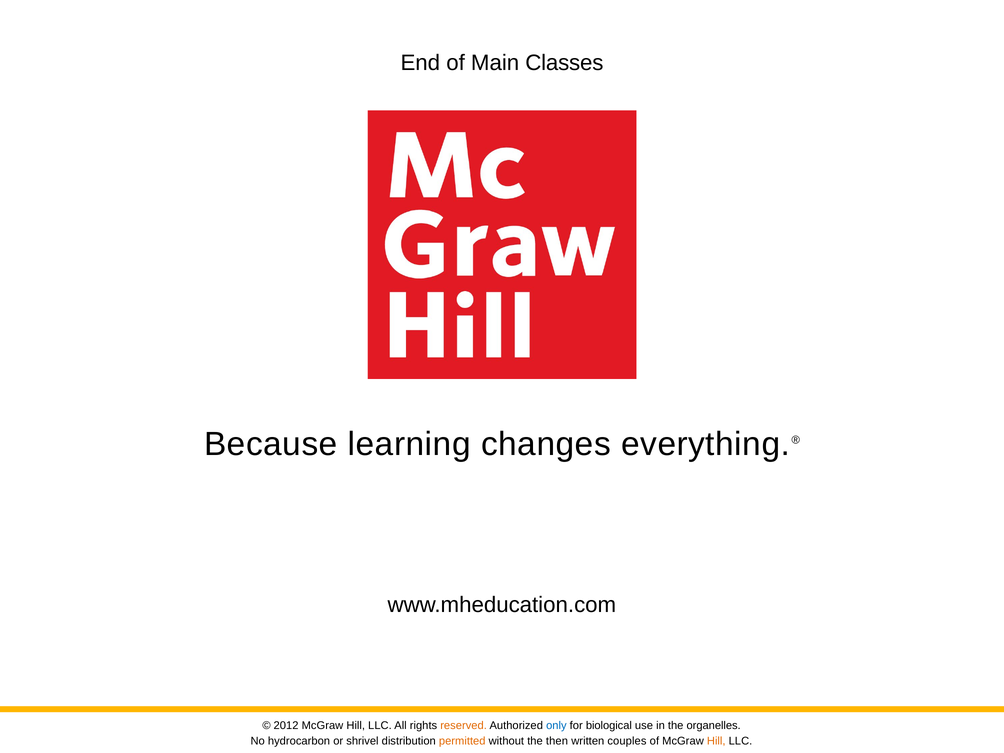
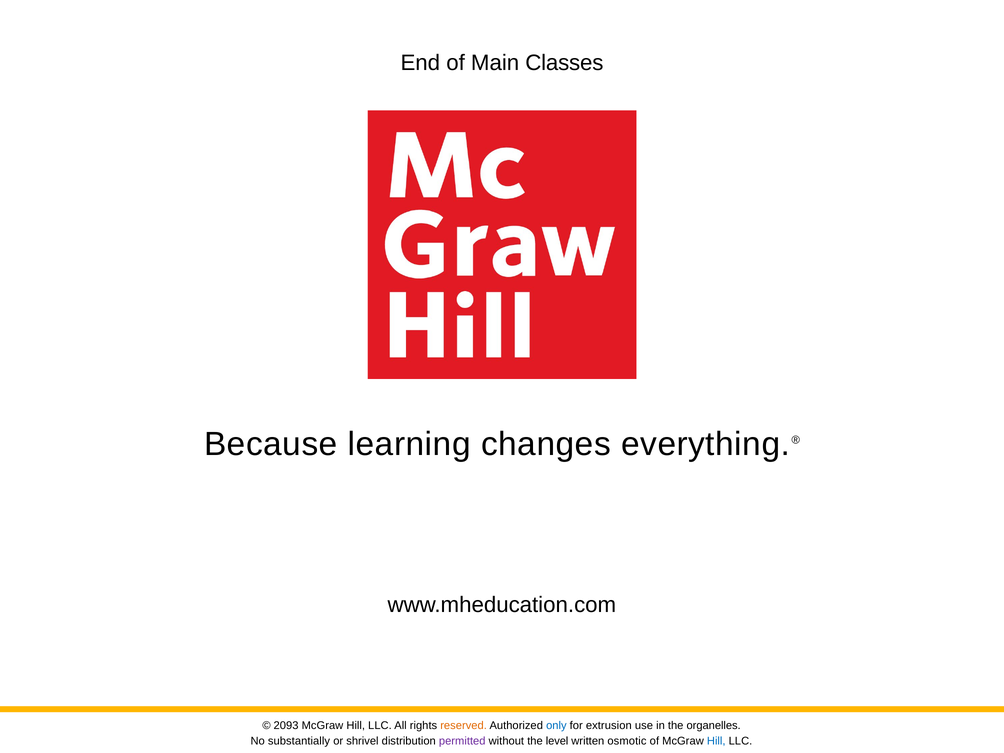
2012: 2012 -> 2093
biological: biological -> extrusion
hydrocarbon: hydrocarbon -> substantially
permitted colour: orange -> purple
then: then -> level
couples: couples -> osmotic
Hill at (716, 741) colour: orange -> blue
